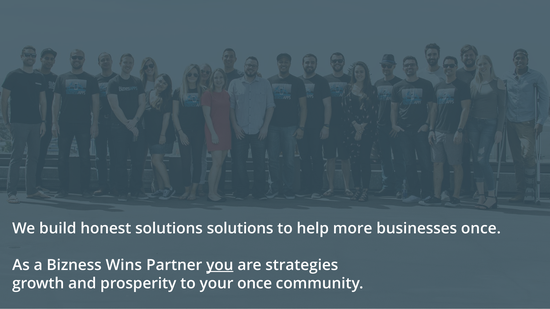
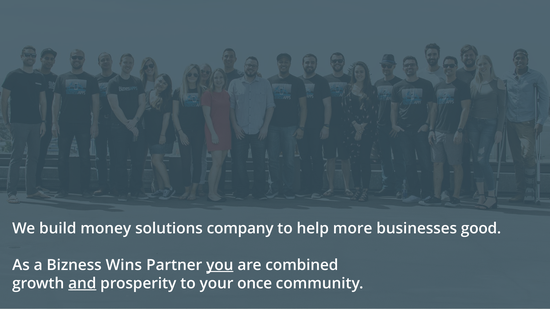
honest: honest -> money
solutions solutions: solutions -> company
businesses once: once -> good
strategies: strategies -> combined
and underline: none -> present
